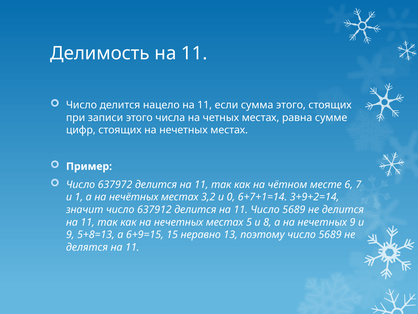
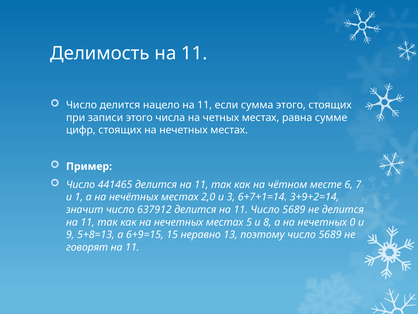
637972: 637972 -> 441465
3,2: 3,2 -> 2,0
0: 0 -> 3
нечетных 9: 9 -> 0
делятся: делятся -> говорят
